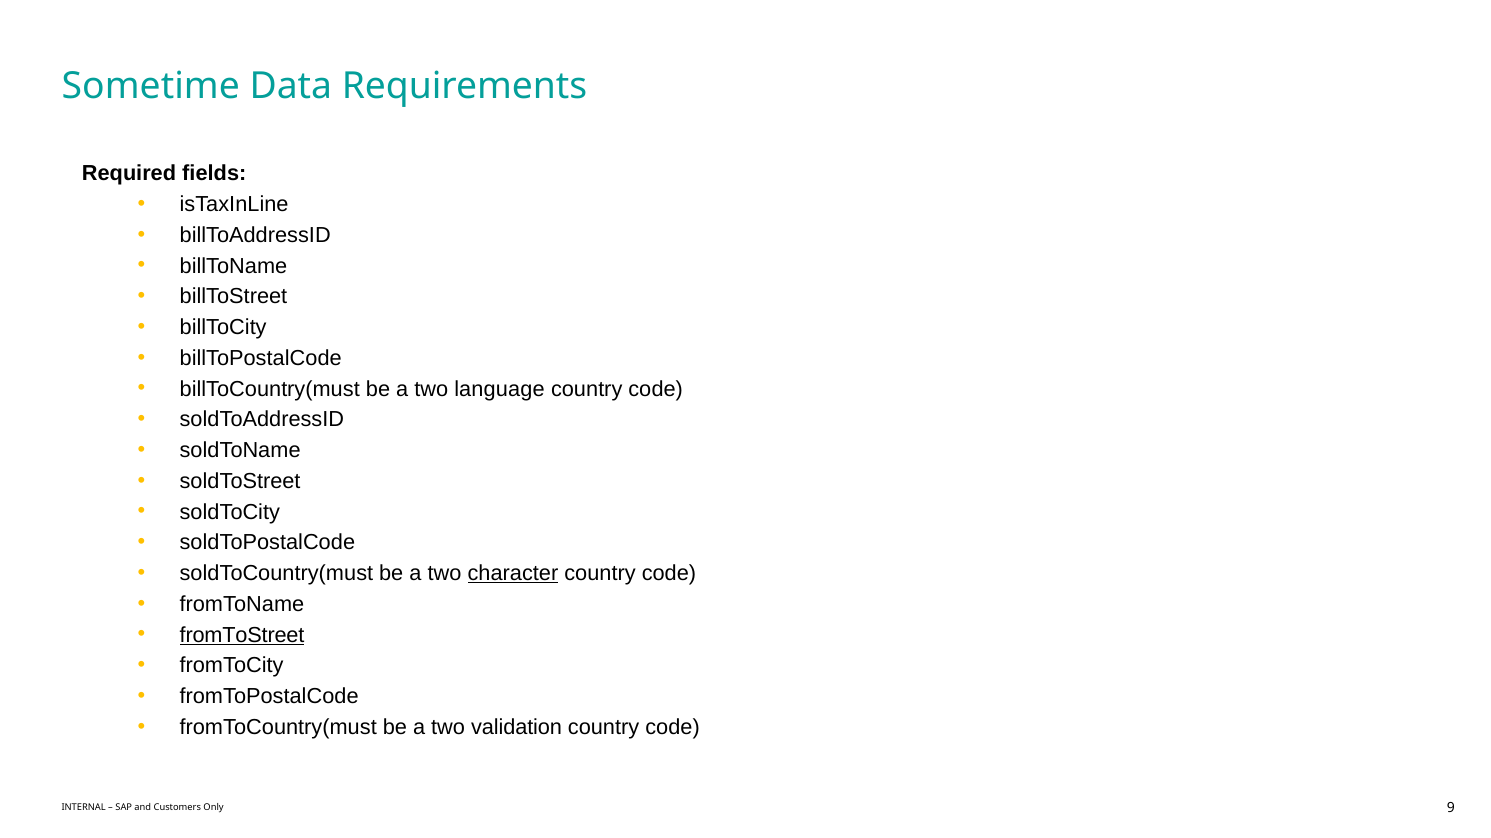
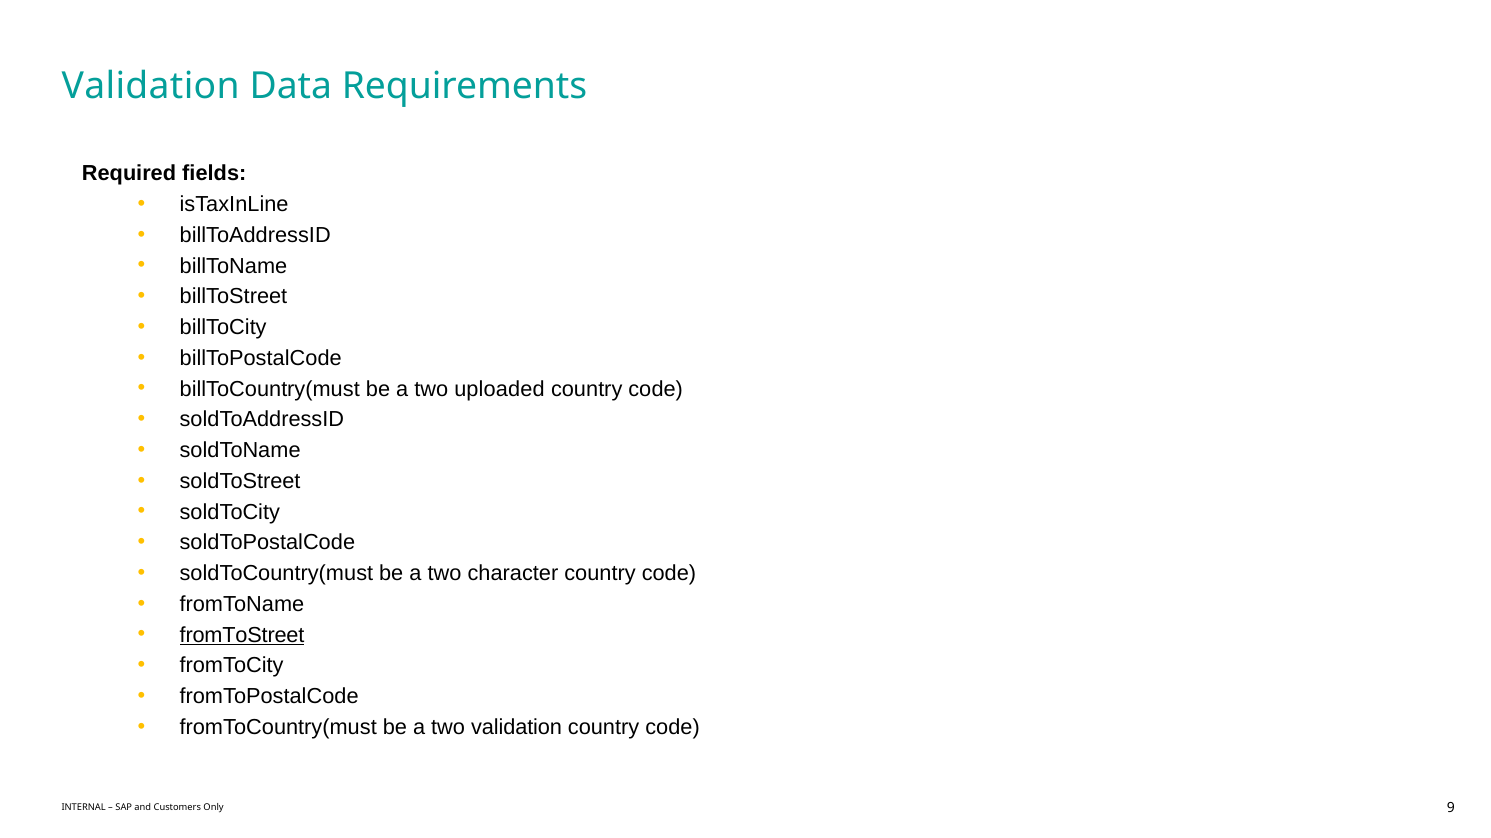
Sometime at (151, 87): Sometime -> Validation
language: language -> uploaded
character underline: present -> none
